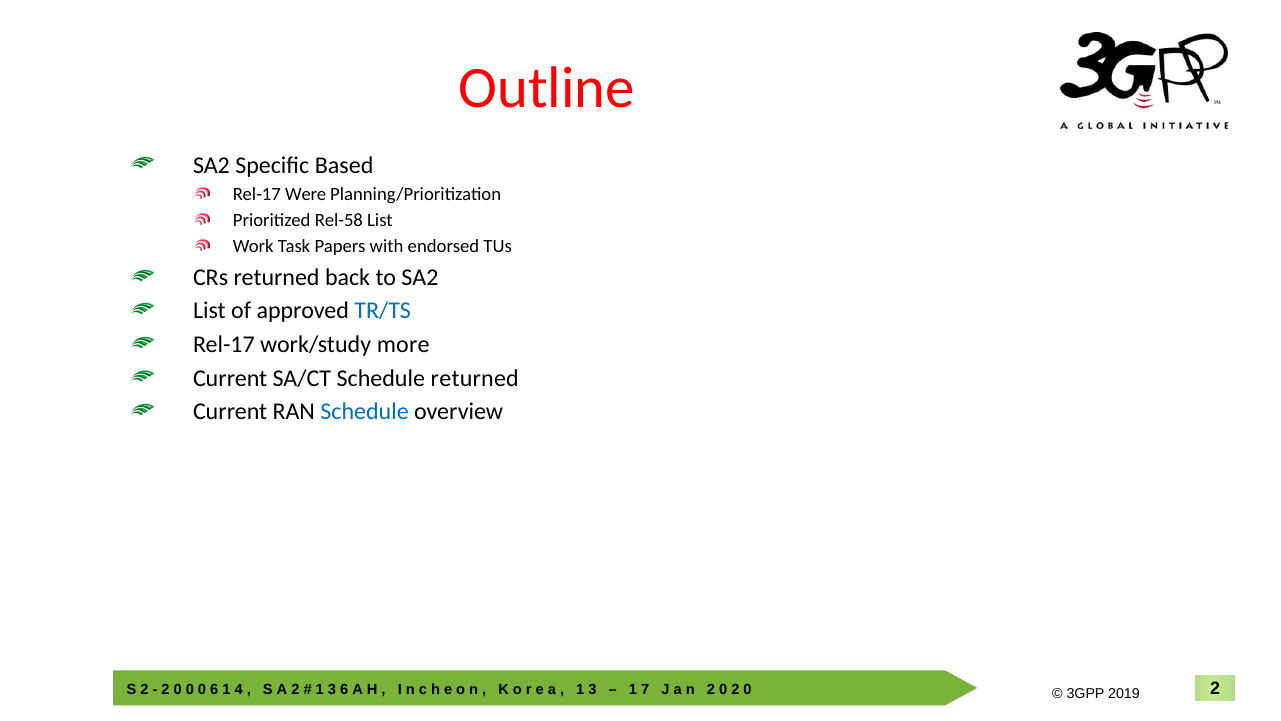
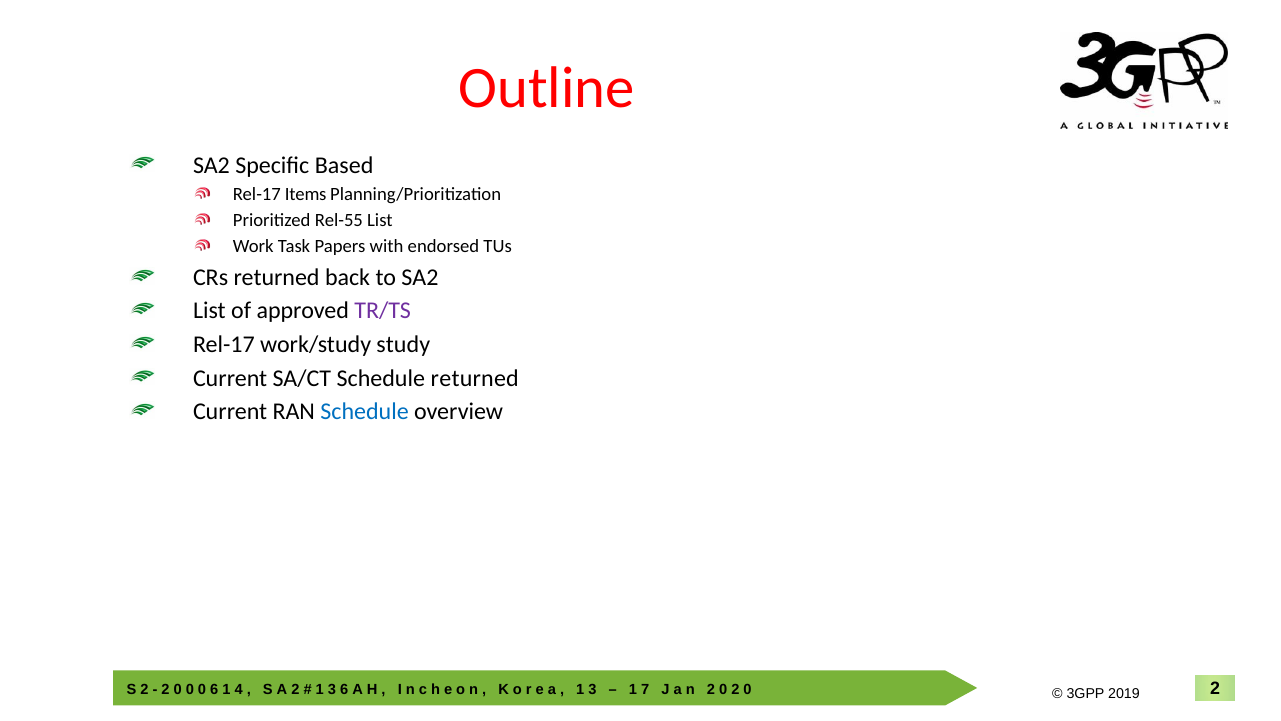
Were: Were -> Items
Rel-58: Rel-58 -> Rel-55
TR/TS colour: blue -> purple
more: more -> study
